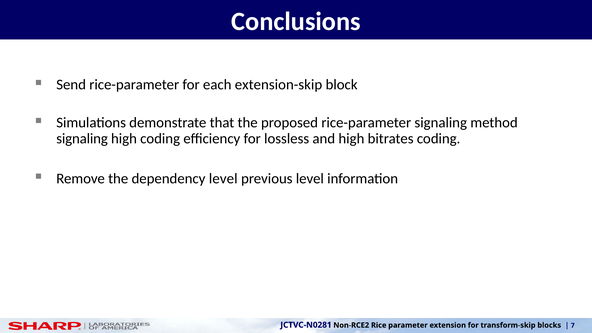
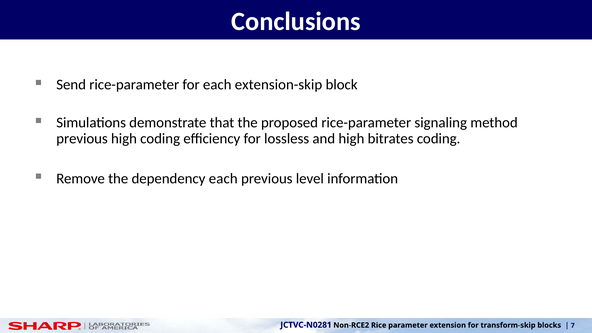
signaling at (82, 139): signaling -> previous
dependency level: level -> each
